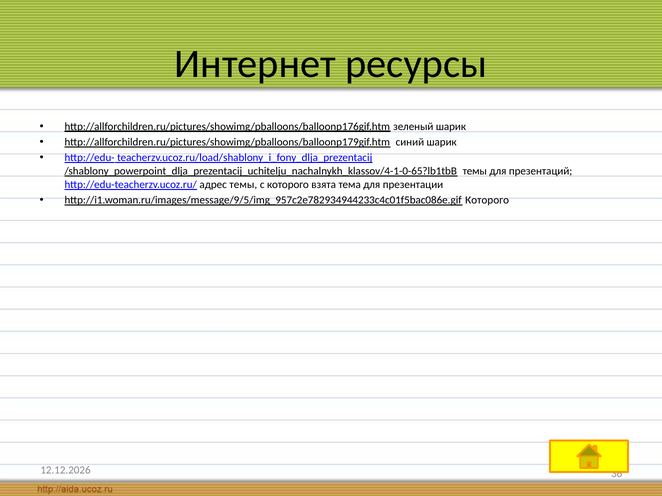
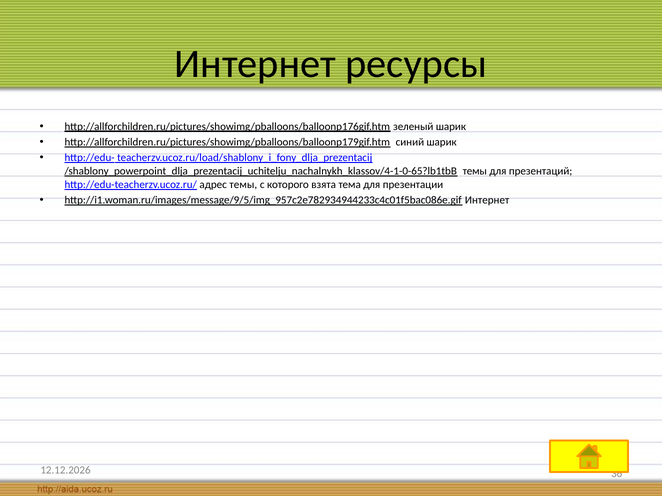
http://i1.woman.ru/images/message/9/5/img_957c2e782934944233c4c01f5bac086e.gif Которого: Которого -> Интернет
